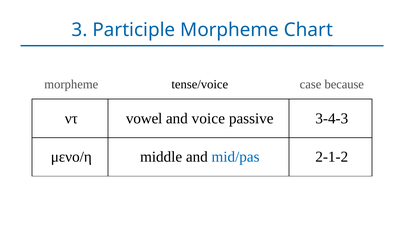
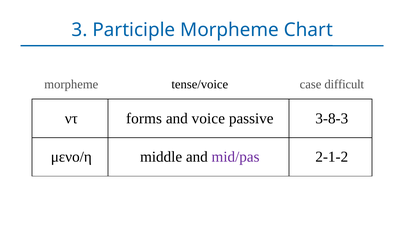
because: because -> difficult
vowel: vowel -> forms
3-4-3: 3-4-3 -> 3-8-3
mid/pas colour: blue -> purple
